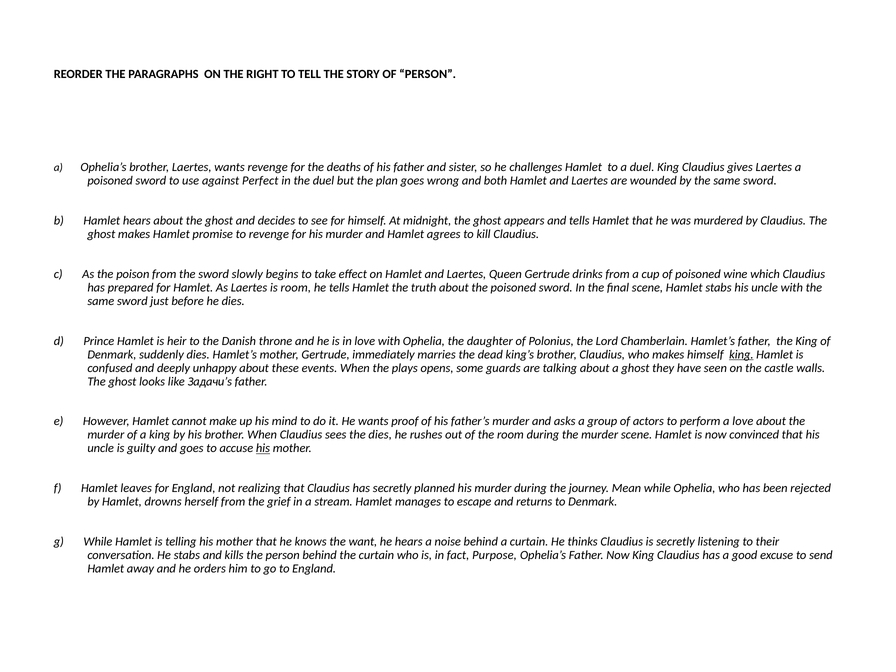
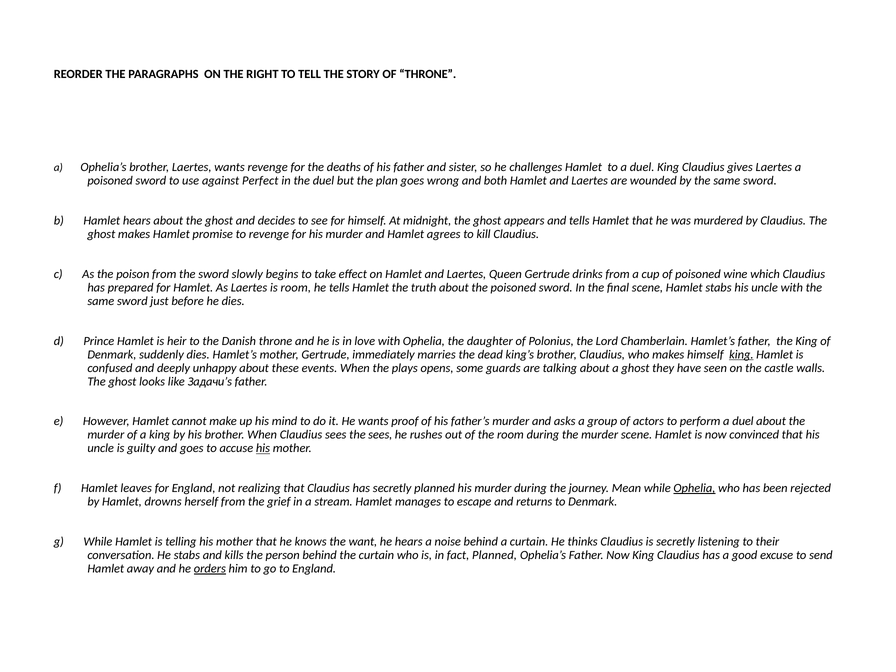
OF PERSON: PERSON -> THRONE
perform a love: love -> duel
the dies: dies -> sees
Ophelia at (694, 488) underline: none -> present
fact Purpose: Purpose -> Planned
orders underline: none -> present
